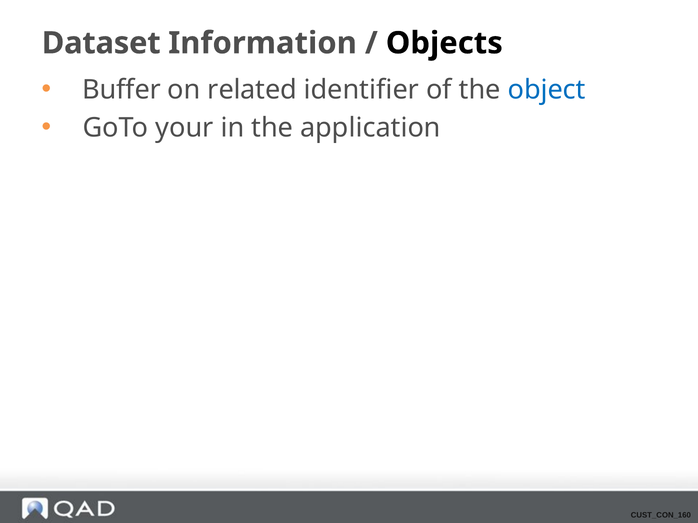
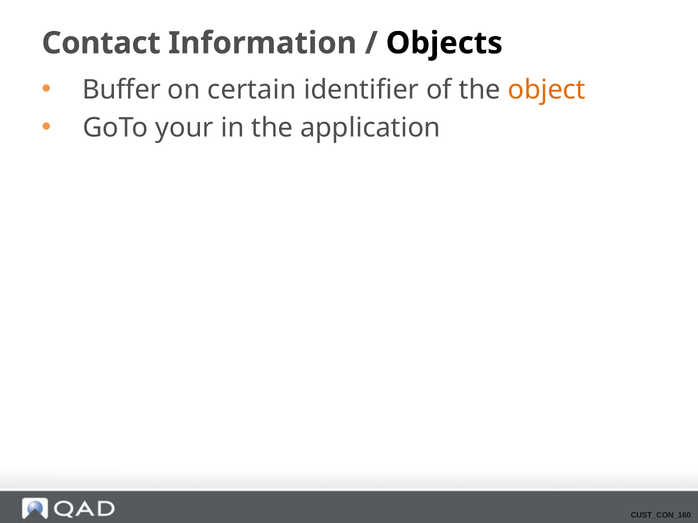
Dataset: Dataset -> Contact
related: related -> certain
object colour: blue -> orange
